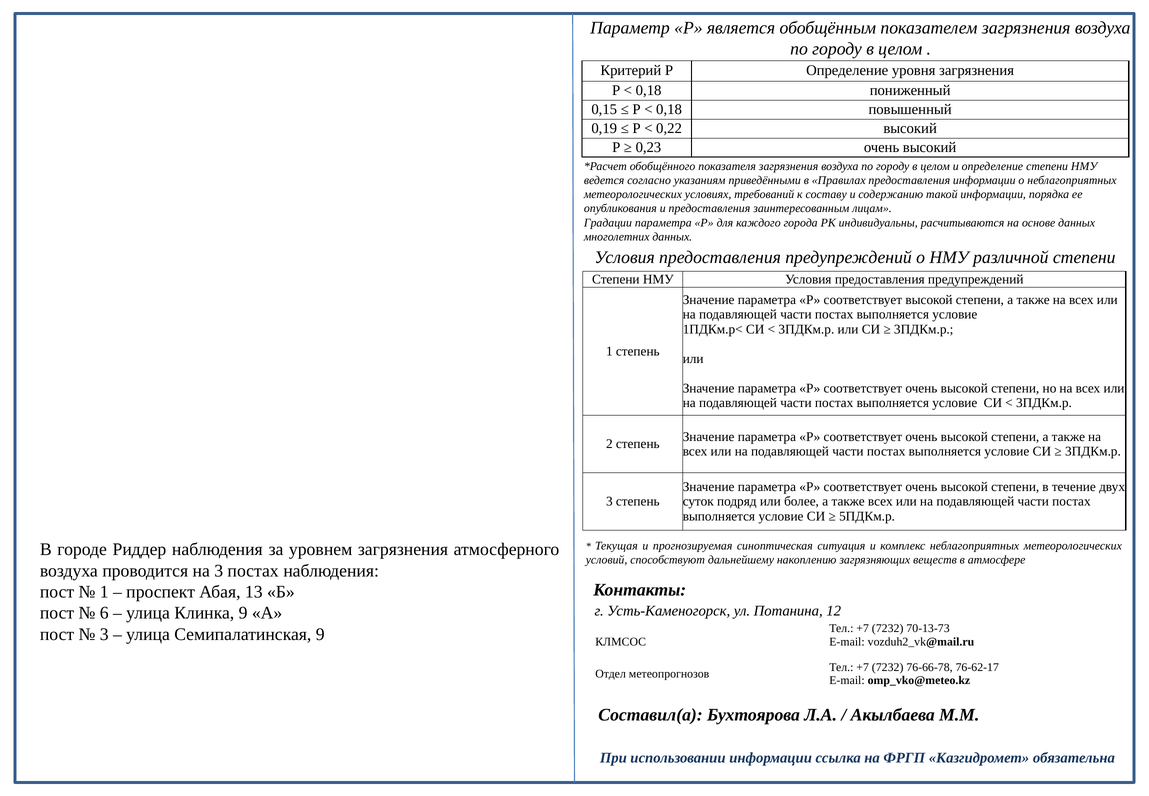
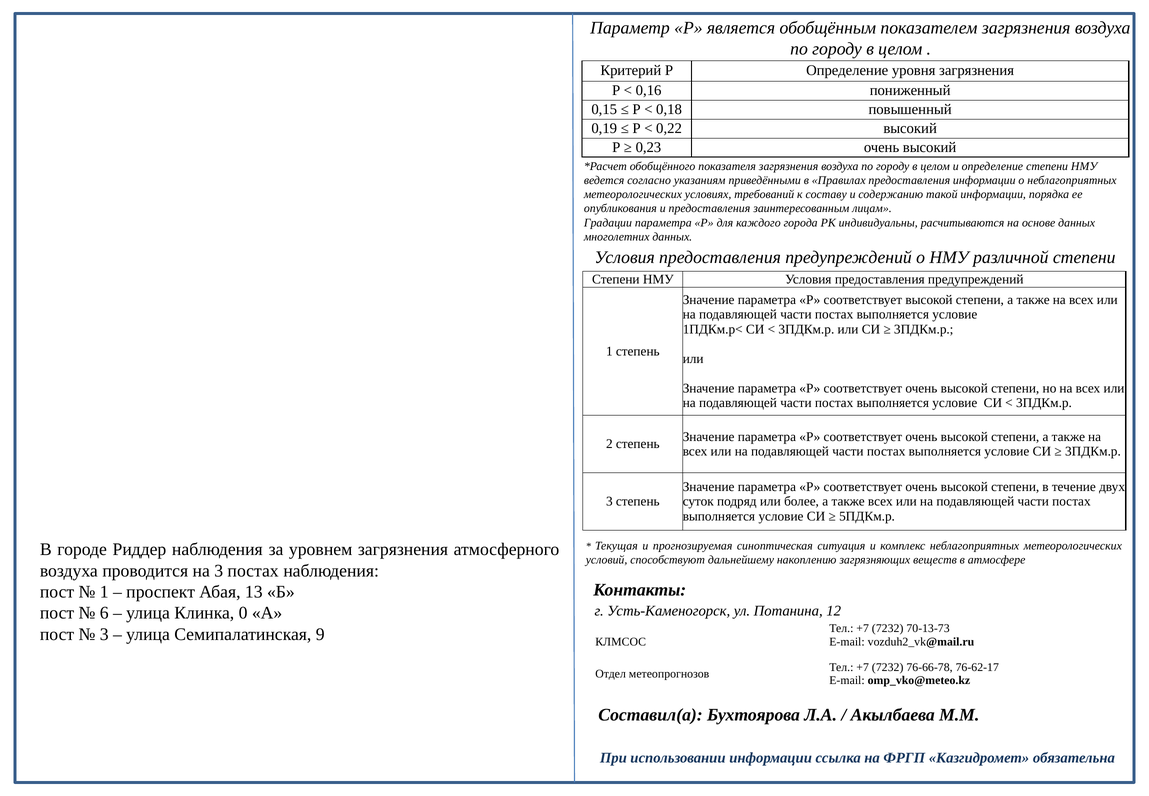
0,18 at (649, 90): 0,18 -> 0,16
Клинка 9: 9 -> 0
